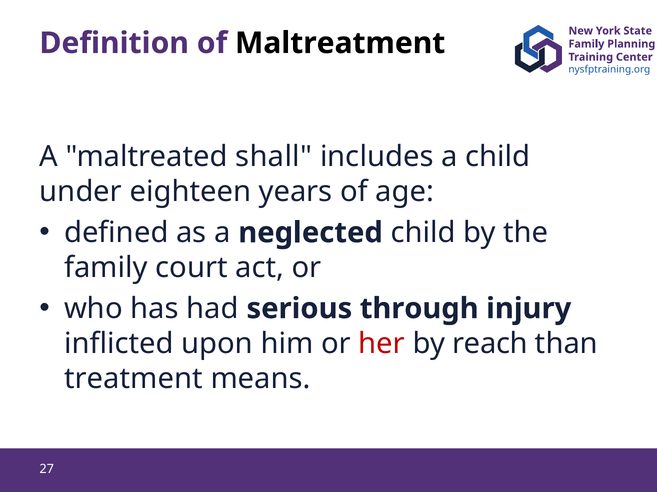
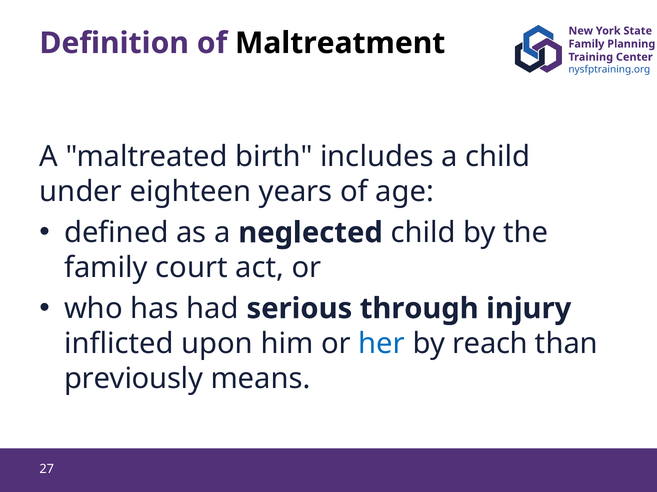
shall: shall -> birth
her colour: red -> blue
treatment: treatment -> previously
